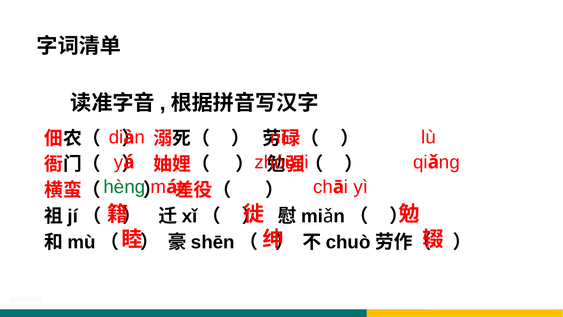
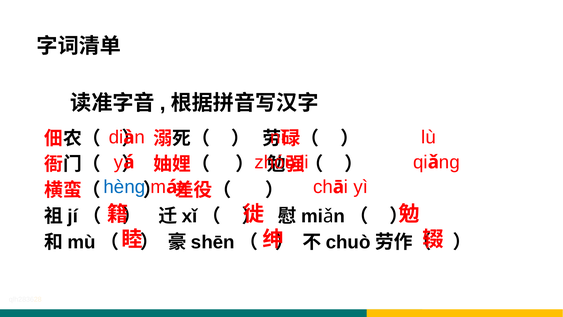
hèng colour: green -> blue
